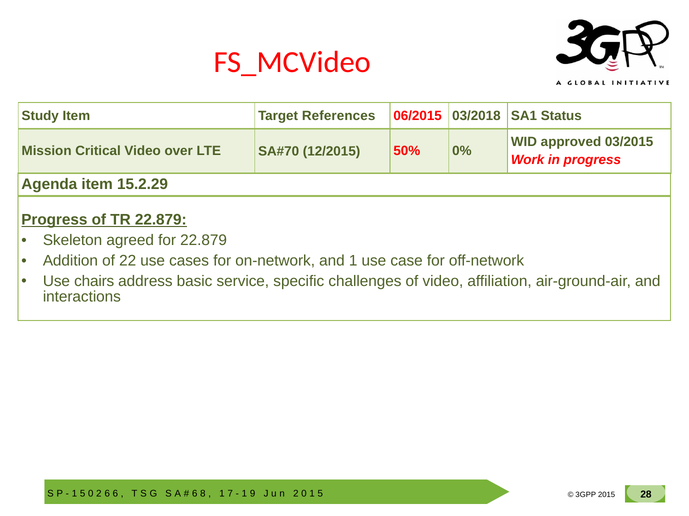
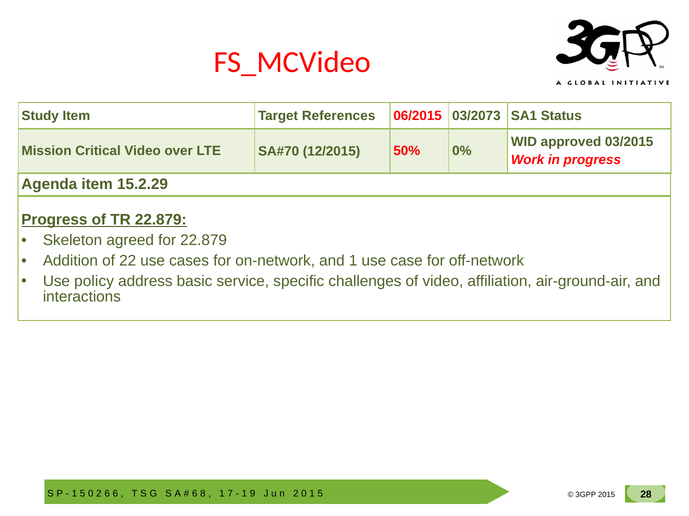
03/2018: 03/2018 -> 03/2073
chairs: chairs -> policy
